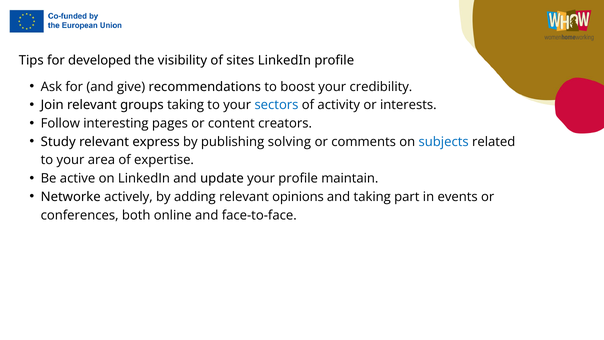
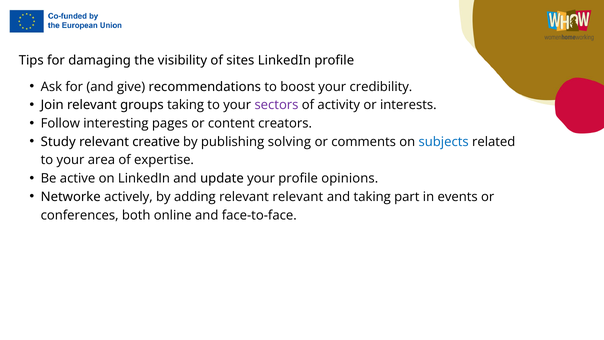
developed: developed -> damaging
sectors colour: blue -> purple
express: express -> creative
maintain: maintain -> opinions
relevant opinions: opinions -> relevant
